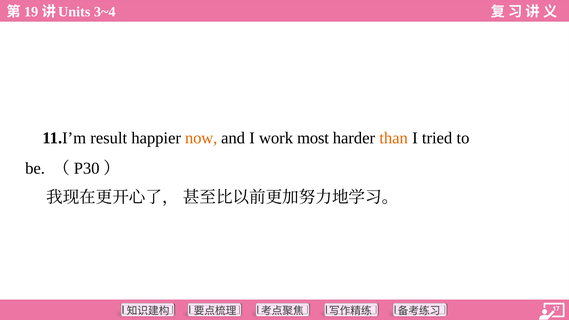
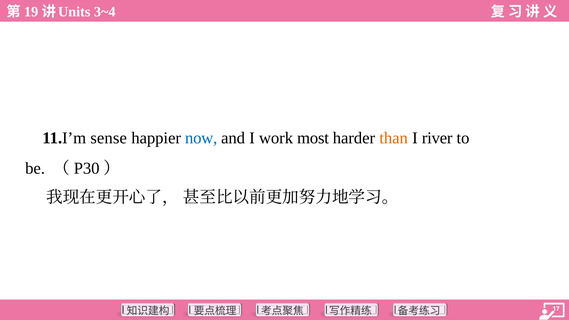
result: result -> sense
now colour: orange -> blue
tried: tried -> river
